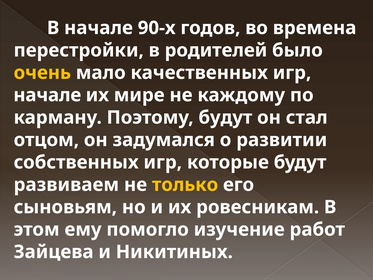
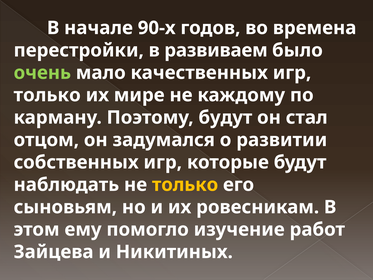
родителей: родителей -> развиваем
очень colour: yellow -> light green
начале at (47, 95): начале -> только
развиваем: развиваем -> наблюдать
